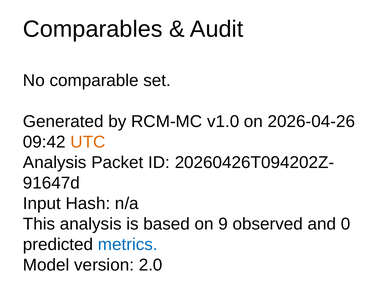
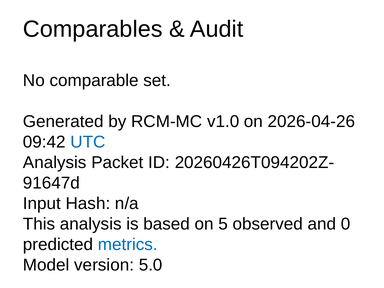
UTC colour: orange -> blue
9: 9 -> 5
2.0: 2.0 -> 5.0
